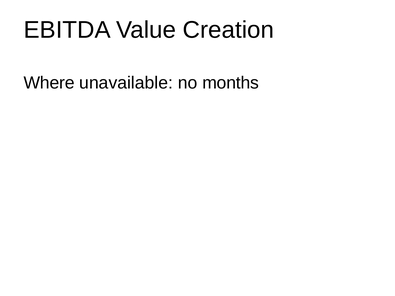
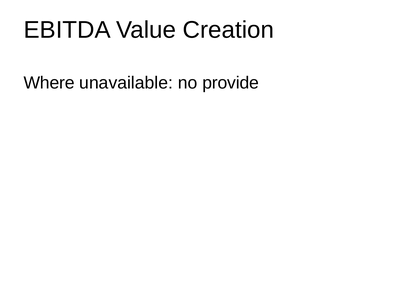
months: months -> provide
